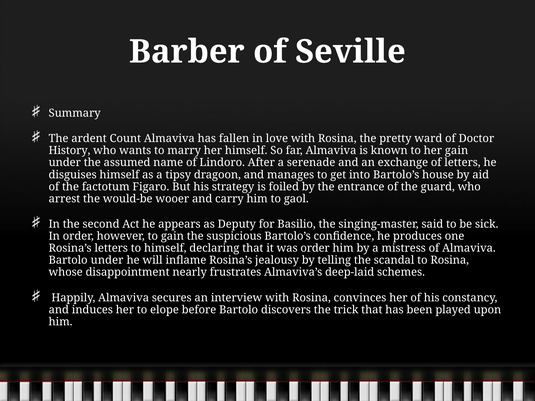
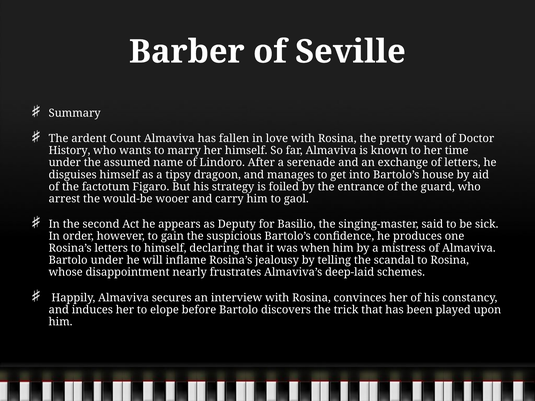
her gain: gain -> time
was order: order -> when
